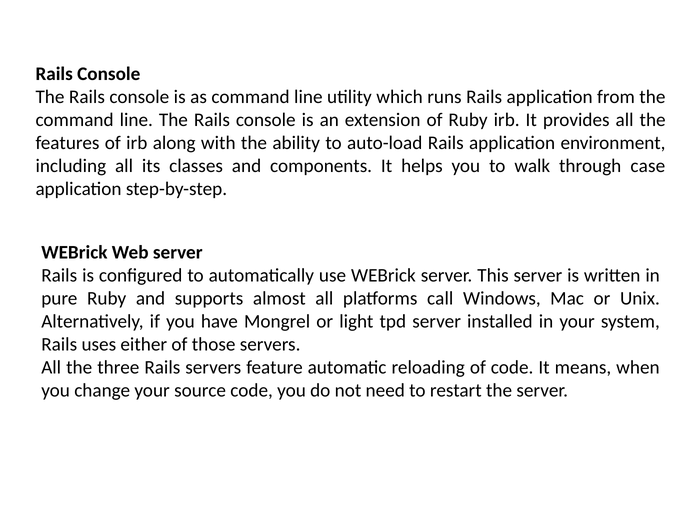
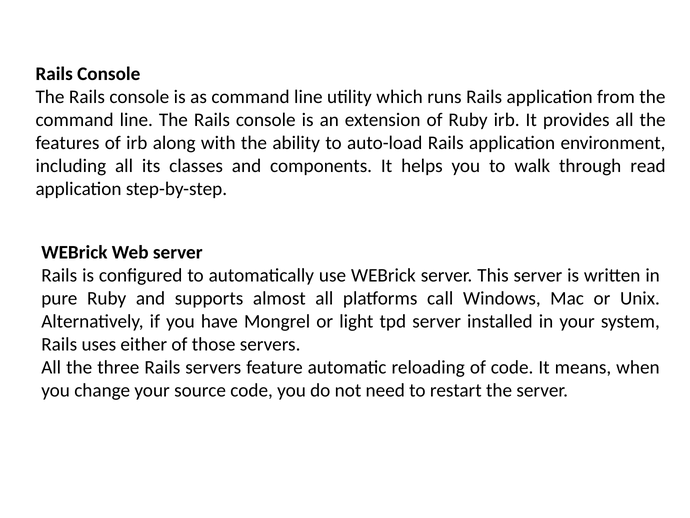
case: case -> read
